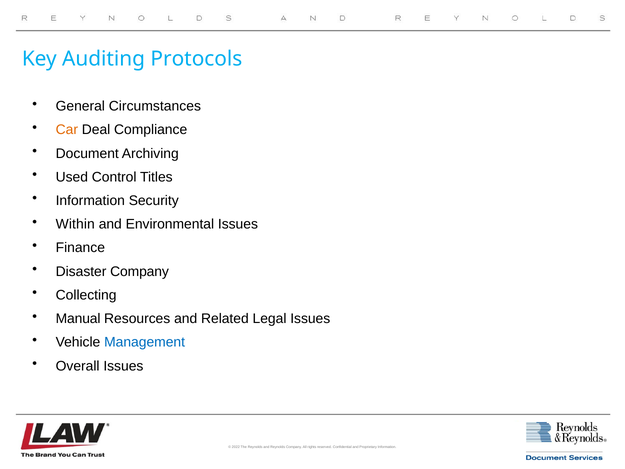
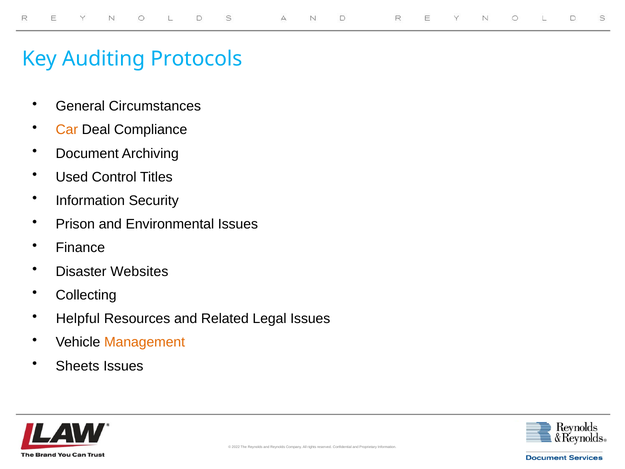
Within: Within -> Prison
Disaster Company: Company -> Websites
Manual: Manual -> Helpful
Management colour: blue -> orange
Overall: Overall -> Sheets
